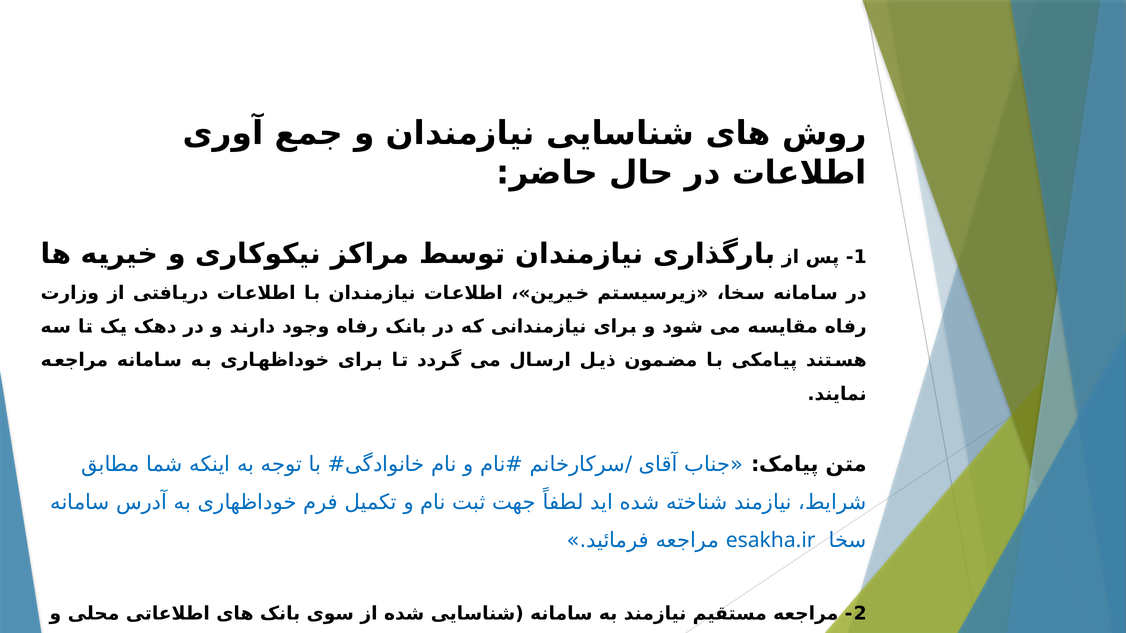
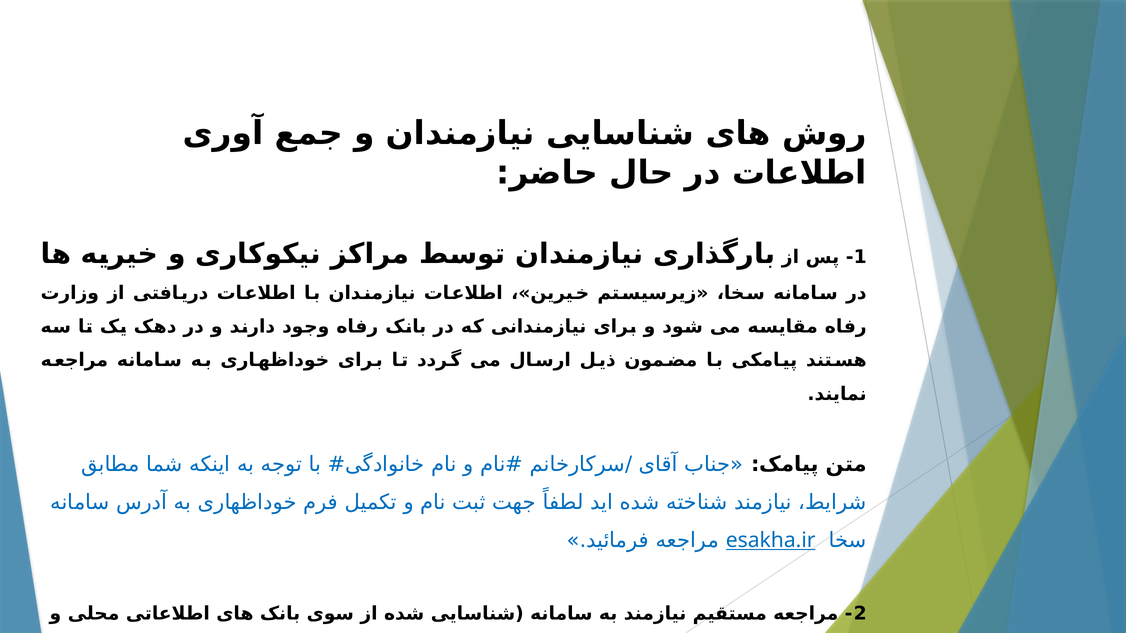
esakha.ir underline: none -> present
